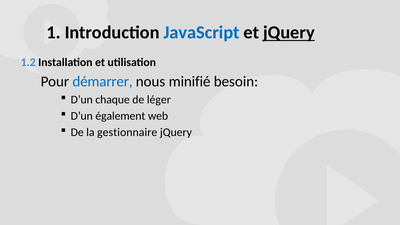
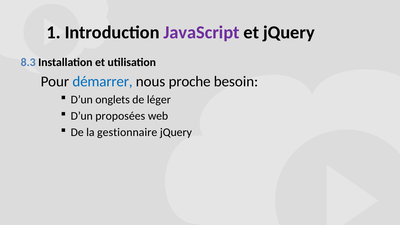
JavaScript colour: blue -> purple
jQuery at (289, 33) underline: present -> none
1.2: 1.2 -> 8.3
minifié: minifié -> proche
chaque: chaque -> onglets
également: également -> proposées
